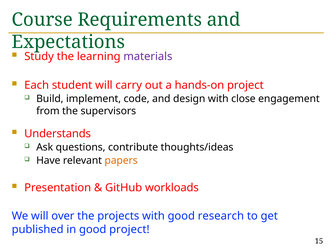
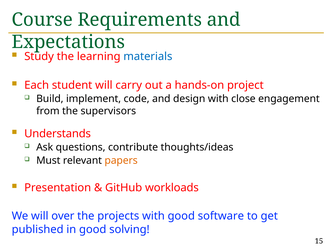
materials colour: purple -> blue
Have: Have -> Must
research: research -> software
good project: project -> solving
